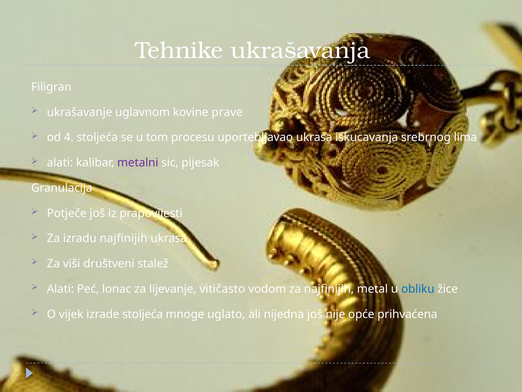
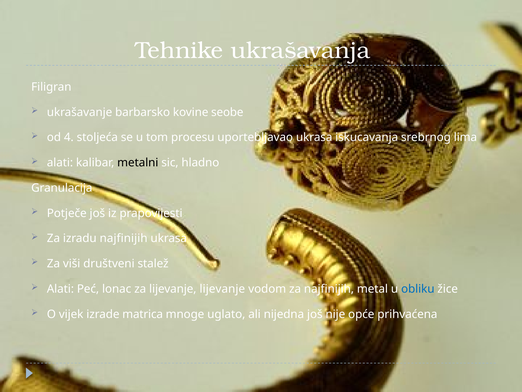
uglavnom: uglavnom -> barbarsko
prave: prave -> seobe
metalni colour: purple -> black
pijesak: pijesak -> hladno
lijevanje vitičasto: vitičasto -> lijevanje
izrade stoljeća: stoljeća -> matrica
